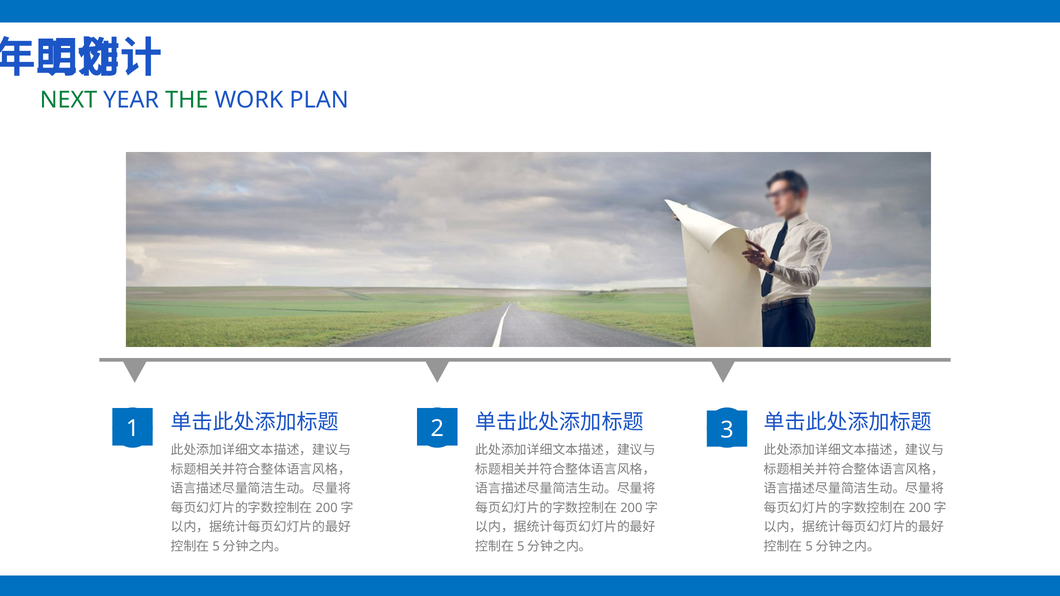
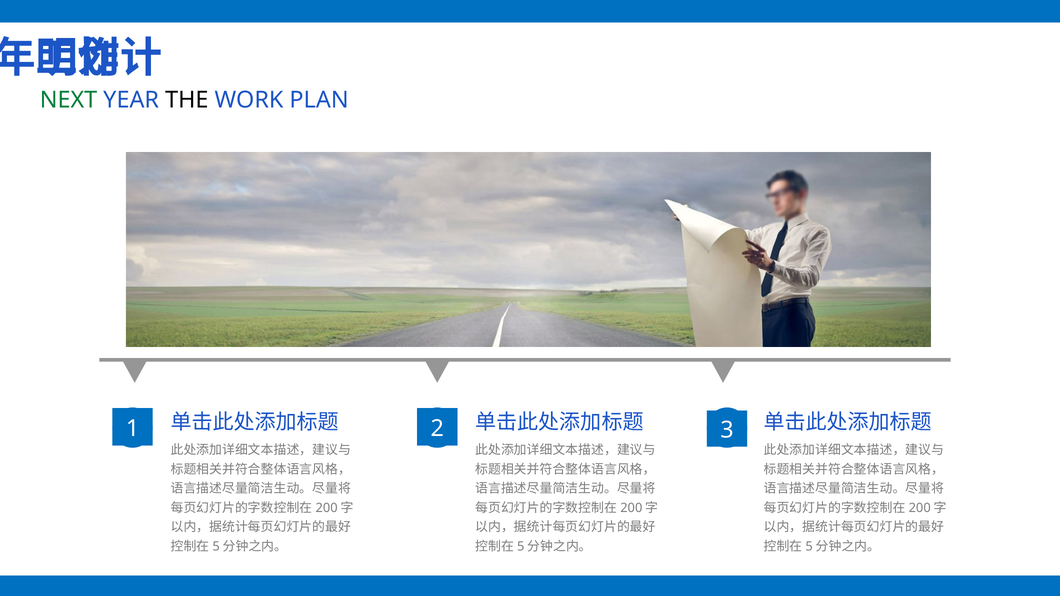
THE colour: green -> black
